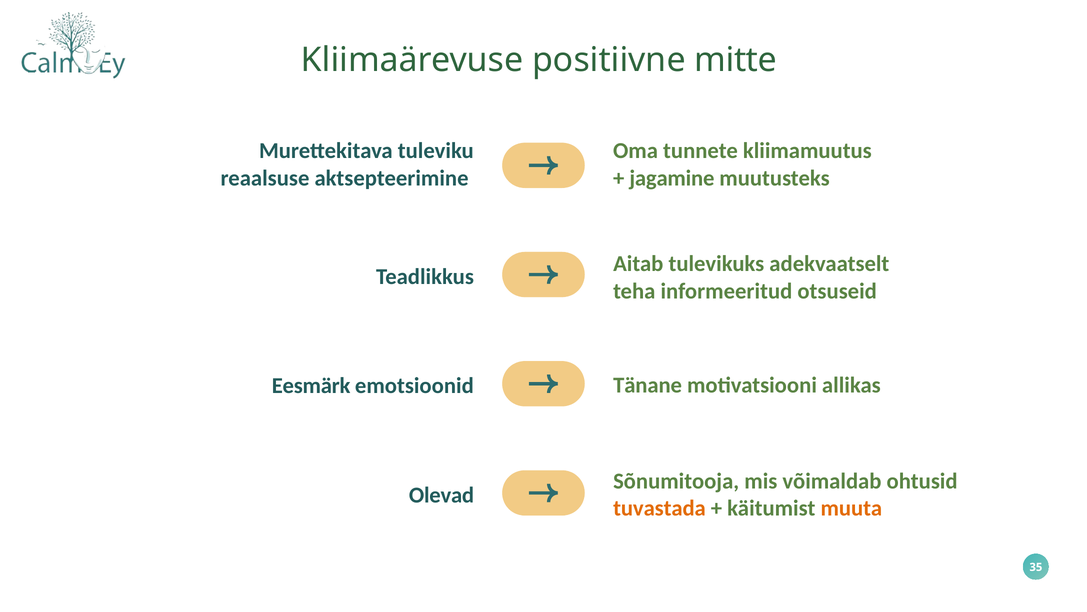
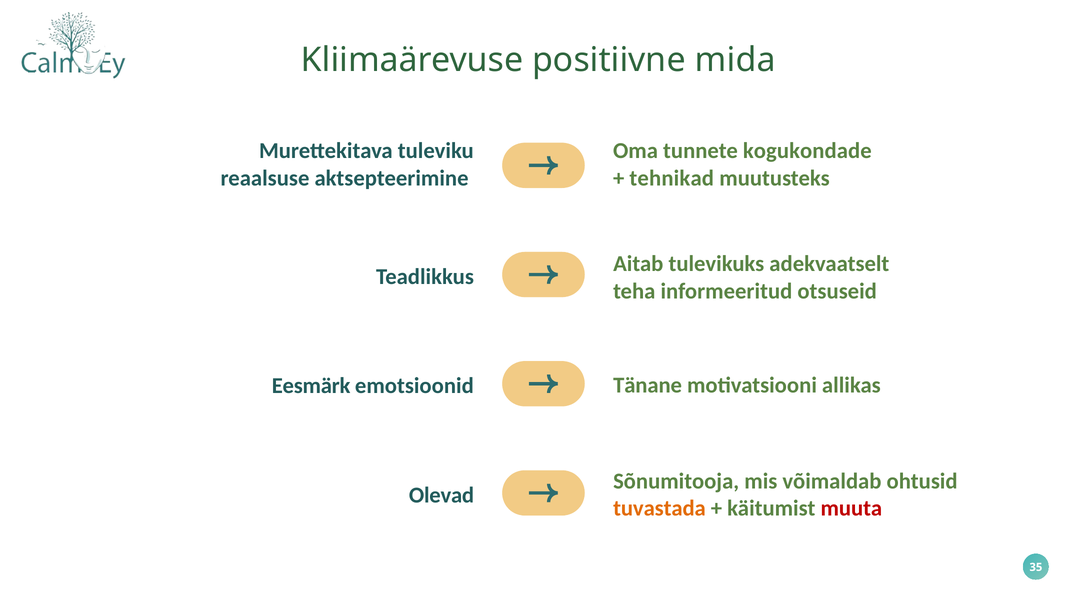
mitte: mitte -> mida
kliimamuutus: kliimamuutus -> kogukondade
jagamine: jagamine -> tehnikad
muuta colour: orange -> red
